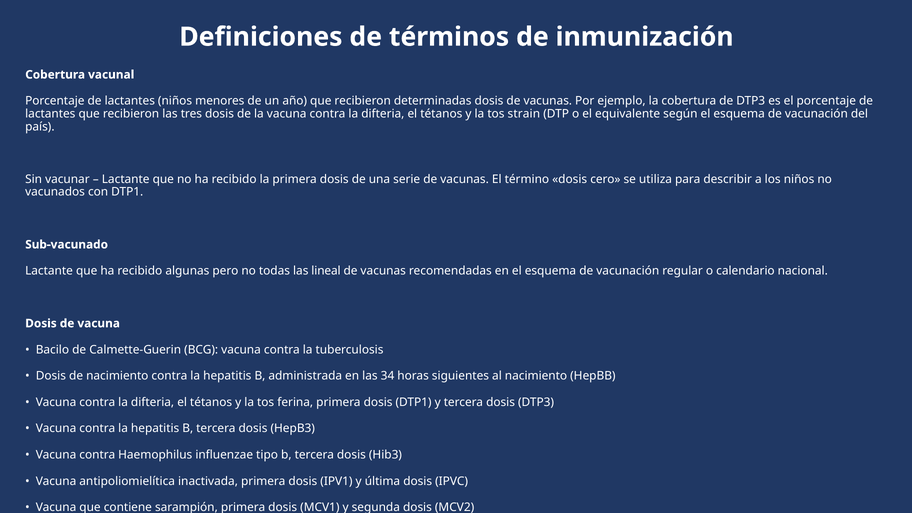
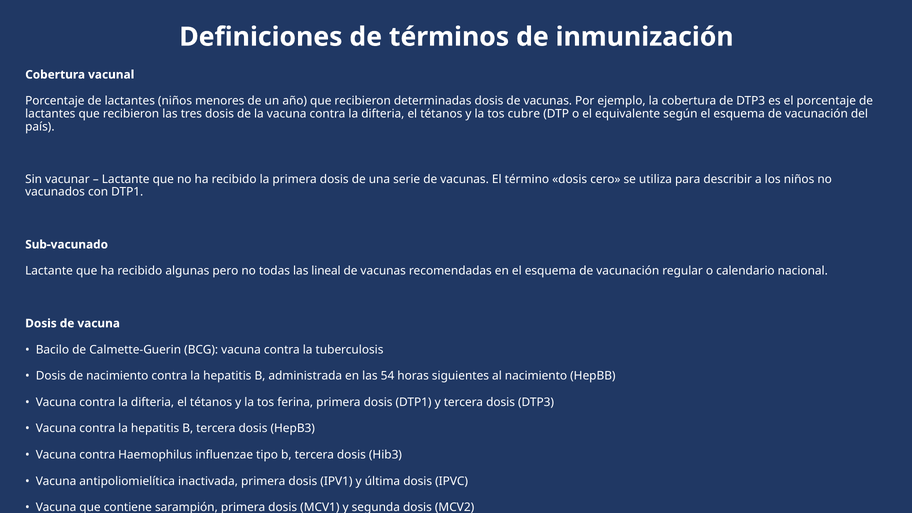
strain: strain -> cubre
34: 34 -> 54
